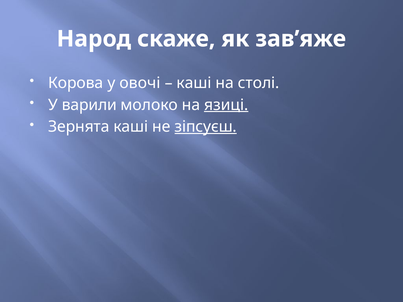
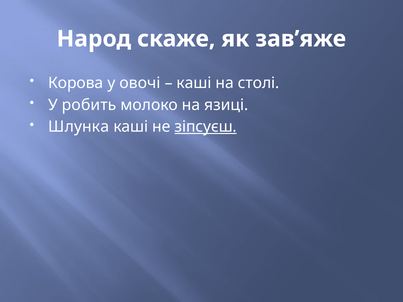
варили: варили -> робить
язиці underline: present -> none
Зернята: Зернята -> Шлунка
